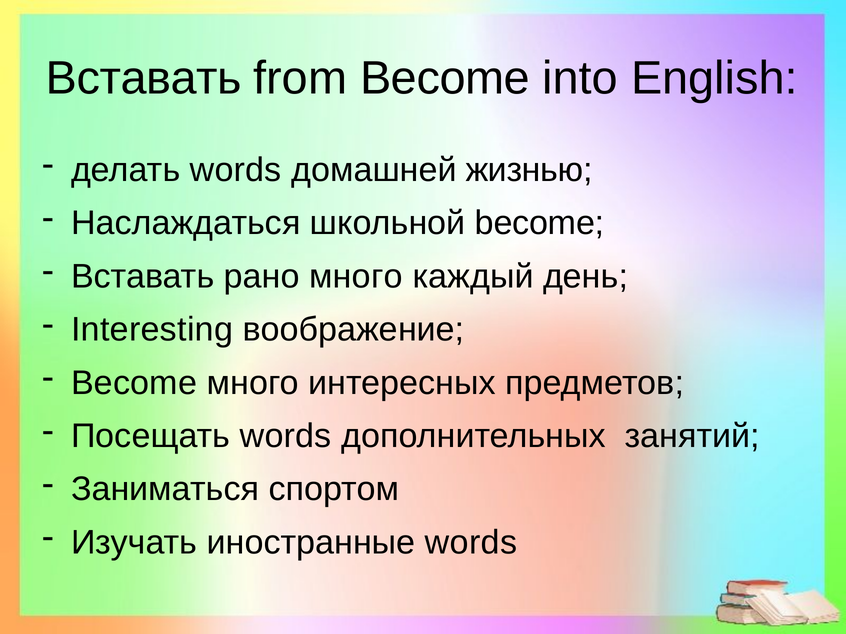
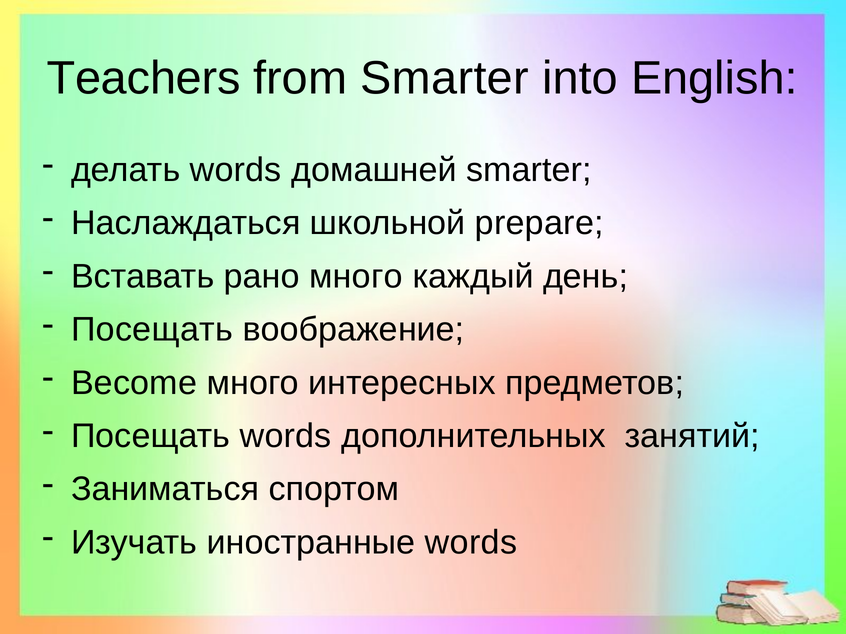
Вставать at (144, 78): Вставать -> Teachers
from Become: Become -> Smarter
домашней жизнью: жизнью -> smarter
школьной become: become -> prepare
Interesting at (152, 330): Interesting -> Посещать
